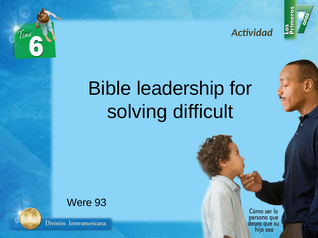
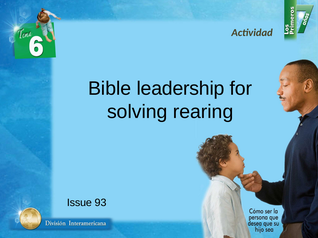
difficult: difficult -> rearing
Were: Were -> Issue
